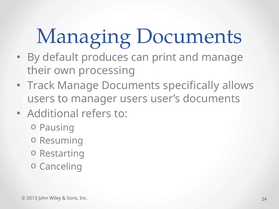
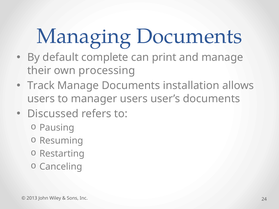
produces: produces -> complete
specifically: specifically -> installation
Additional: Additional -> Discussed
